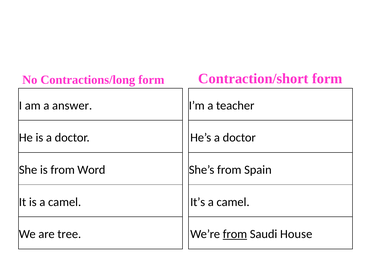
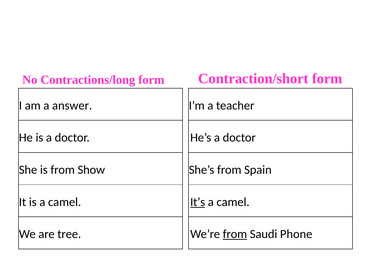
Word: Word -> Show
It’s underline: none -> present
House: House -> Phone
